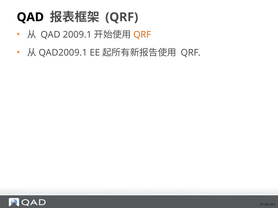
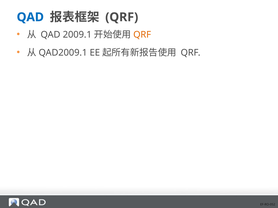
QAD at (30, 17) colour: black -> blue
